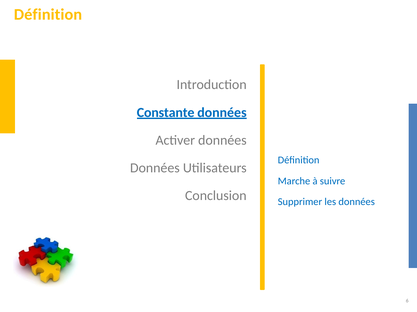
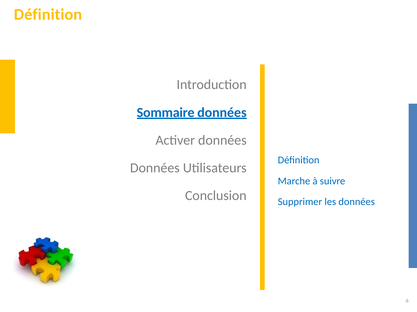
Constante: Constante -> Sommaire
